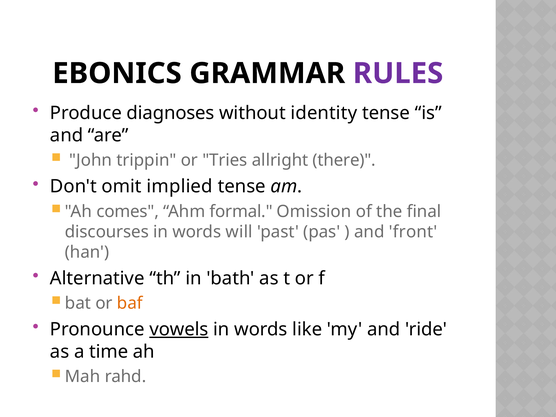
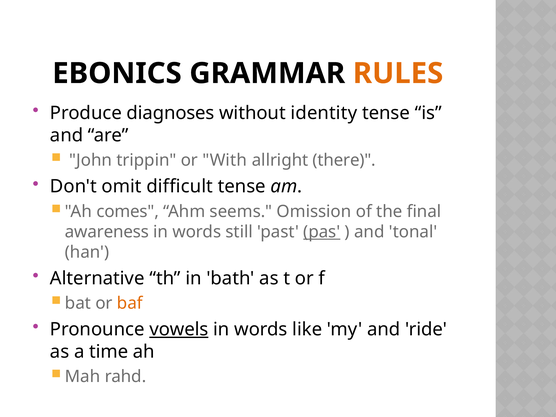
RULES colour: purple -> orange
Tries: Tries -> With
implied: implied -> difficult
formal: formal -> seems
discourses: discourses -> awareness
will: will -> still
pas underline: none -> present
front: front -> tonal
